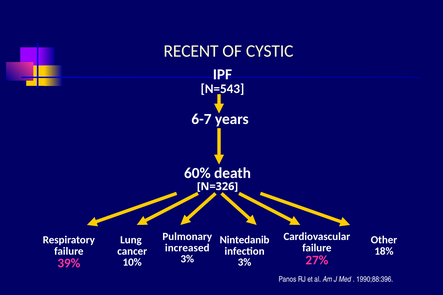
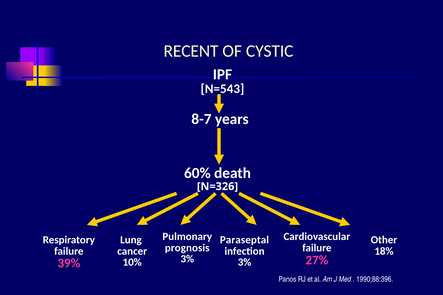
6-7: 6-7 -> 8-7
Nintedanib: Nintedanib -> Paraseptal
increased: increased -> prognosis
